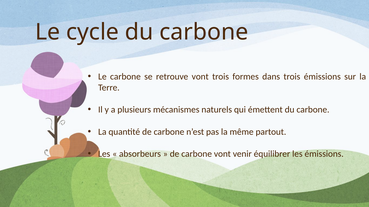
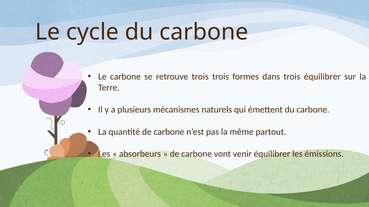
retrouve vont: vont -> trois
trois émissions: émissions -> équilibrer
